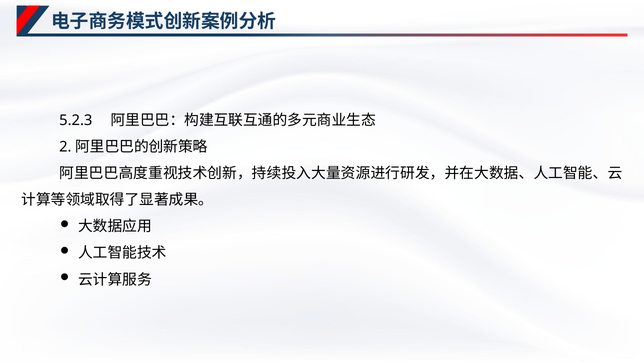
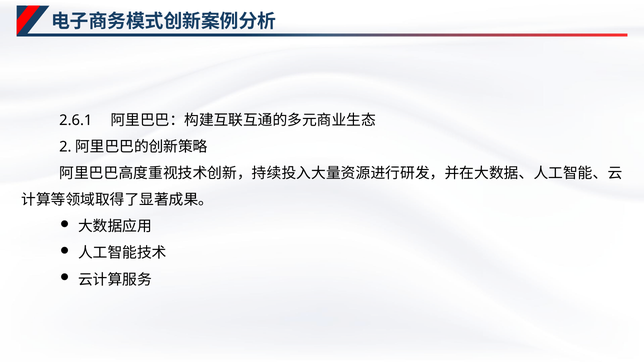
5.2.3: 5.2.3 -> 2.6.1
